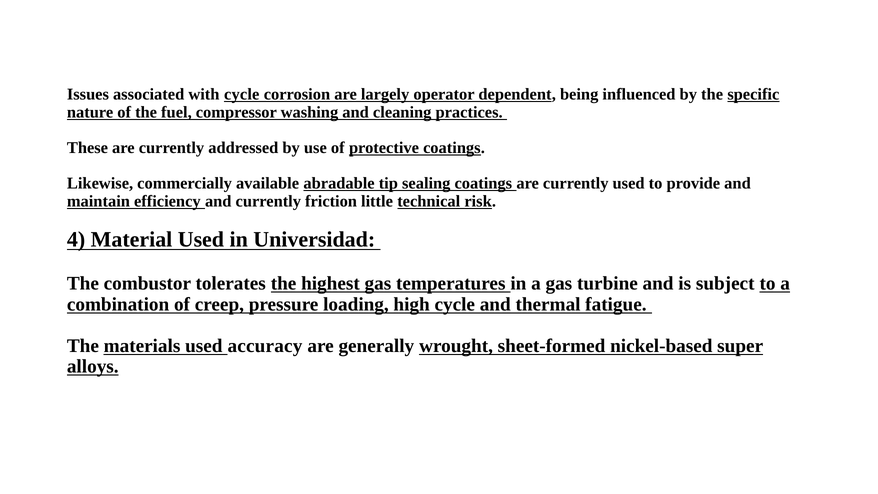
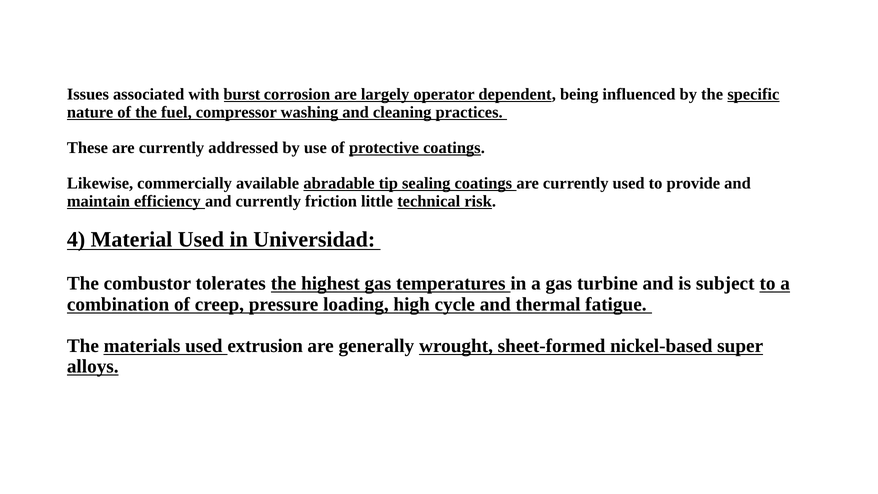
with cycle: cycle -> burst
accuracy: accuracy -> extrusion
